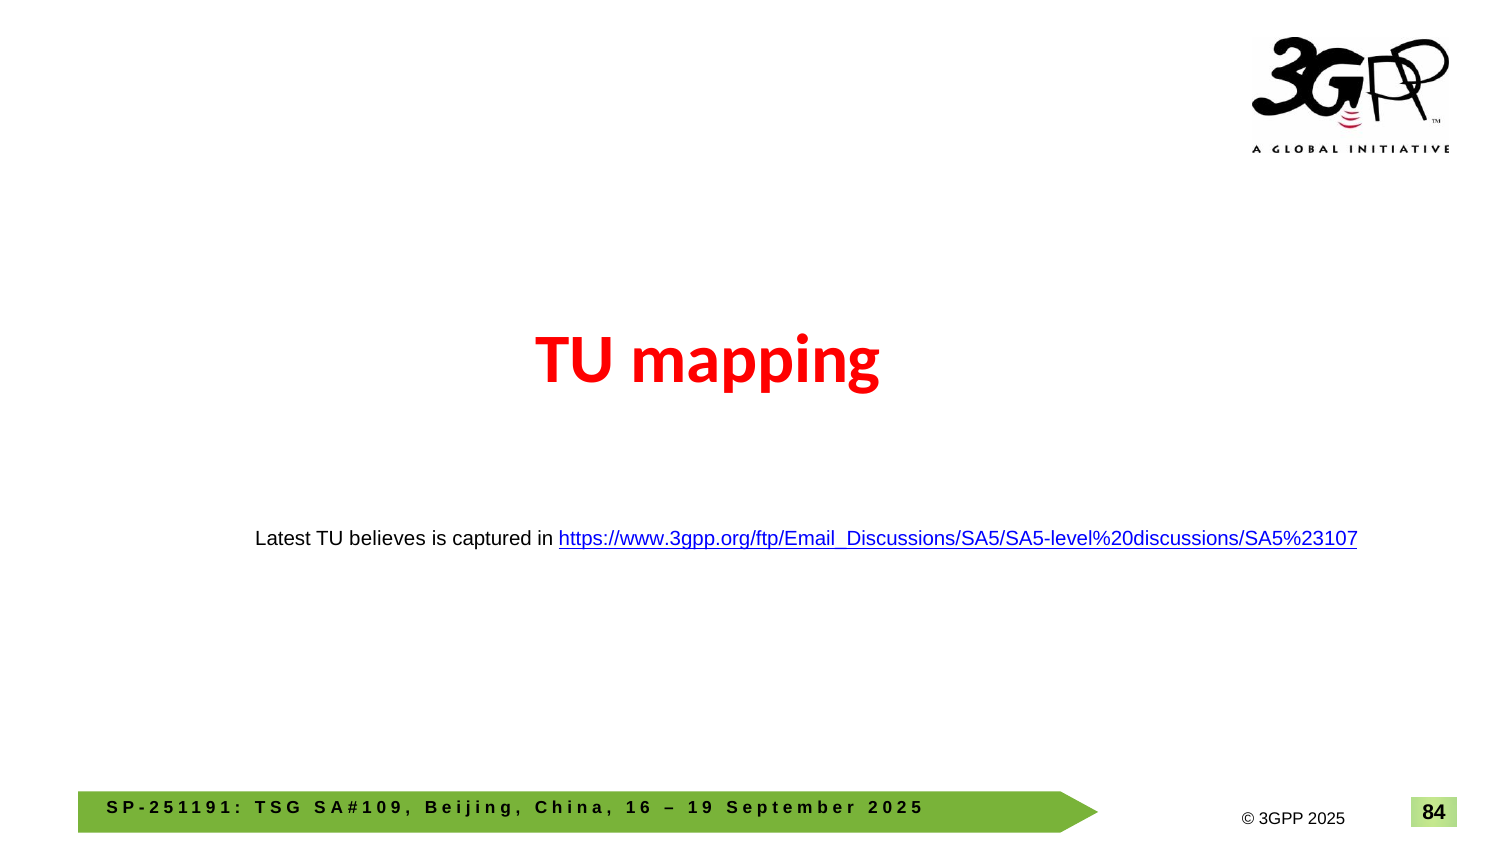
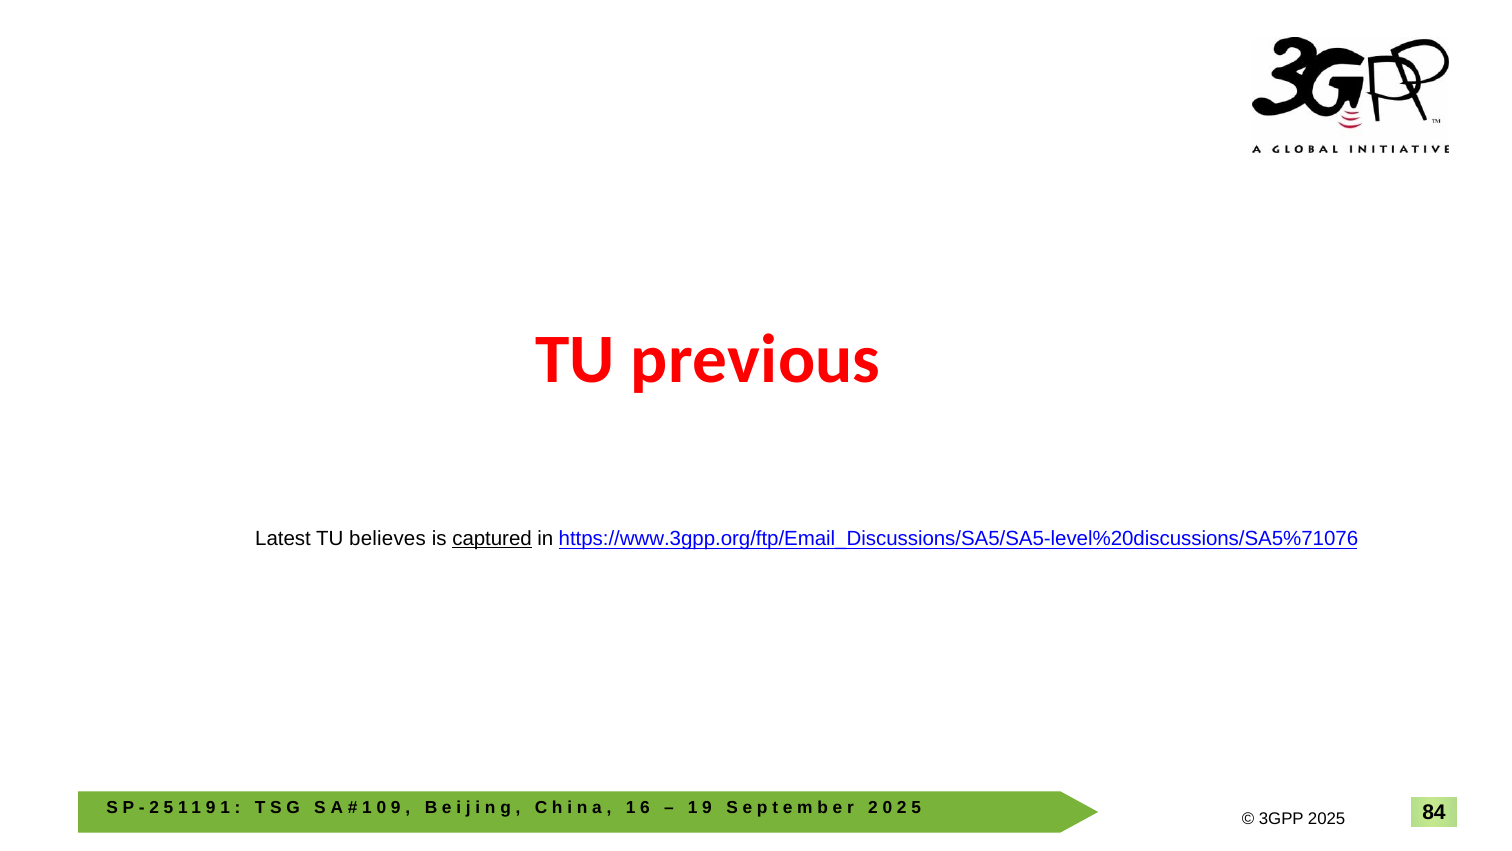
mapping: mapping -> previous
captured underline: none -> present
https://www.3gpp.org/ftp/Email_Discussions/SA5/SA5-level%20discussions/SA5%23107: https://www.3gpp.org/ftp/Email_Discussions/SA5/SA5-level%20discussions/SA5%23107 -> https://www.3gpp.org/ftp/Email_Discussions/SA5/SA5-level%20discussions/SA5%71076
